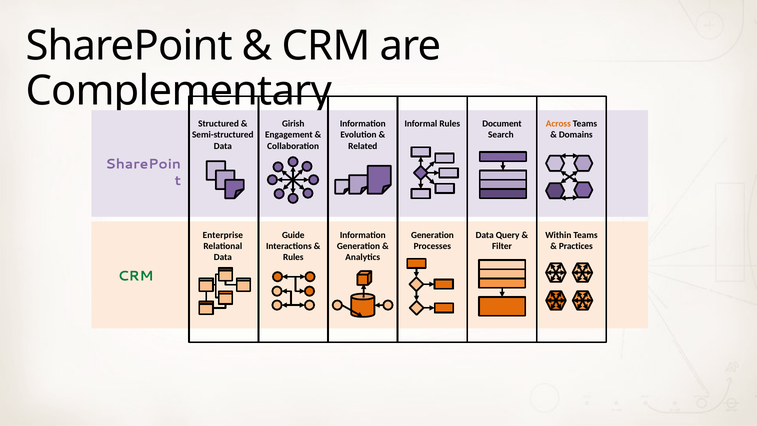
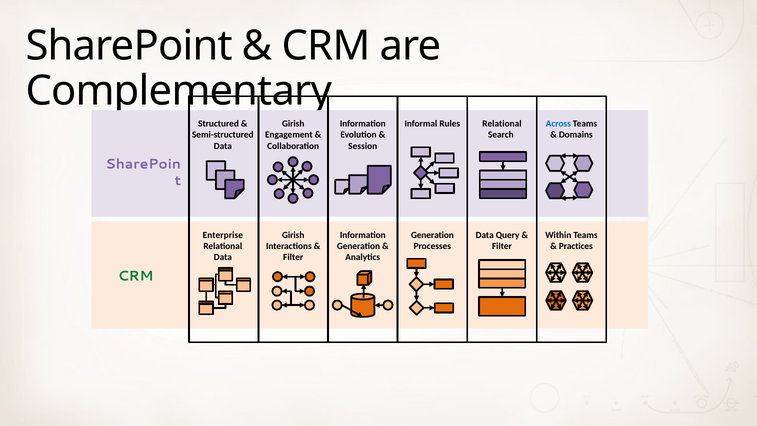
Rules Document: Document -> Relational
Across colour: orange -> blue
Related: Related -> Session
Guide at (293, 235): Guide -> Girish
Rules at (293, 257): Rules -> Filter
